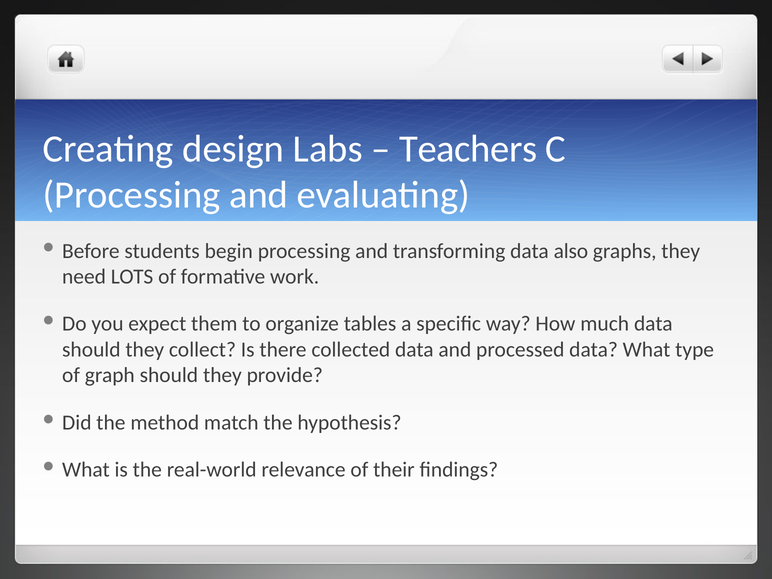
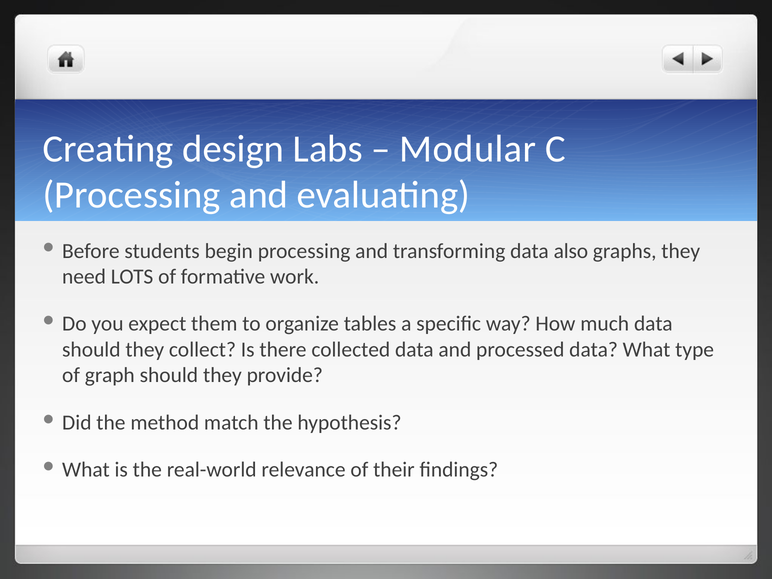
Teachers: Teachers -> Modular
